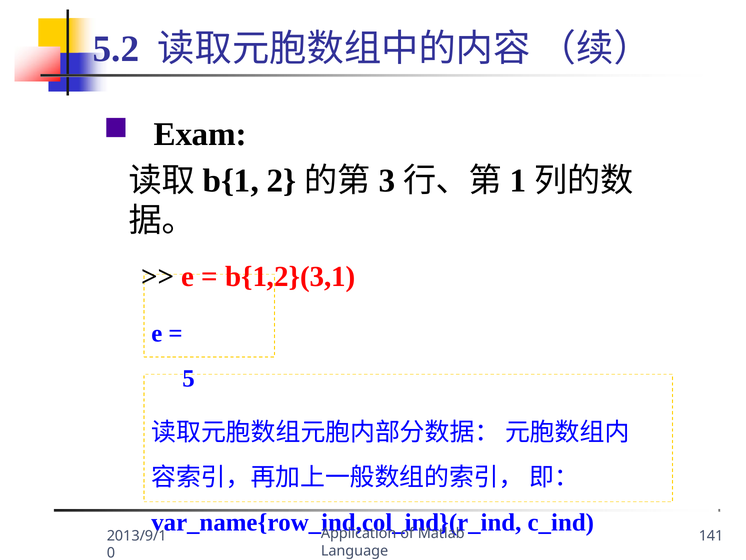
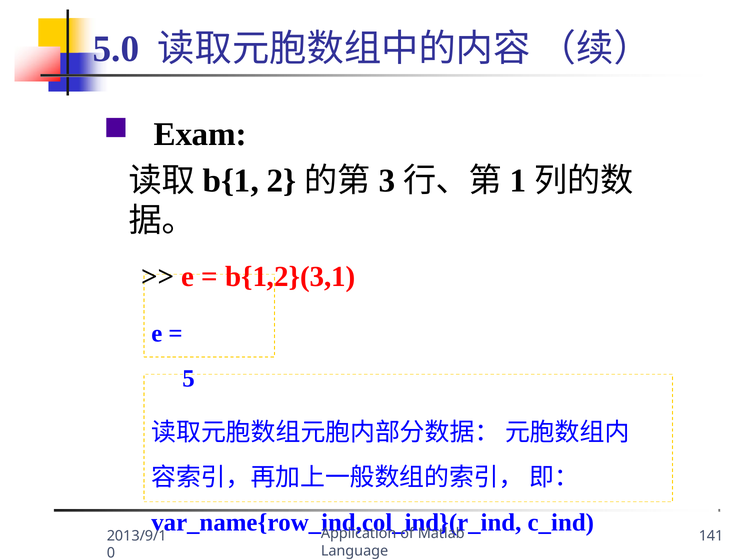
5.2: 5.2 -> 5.0
